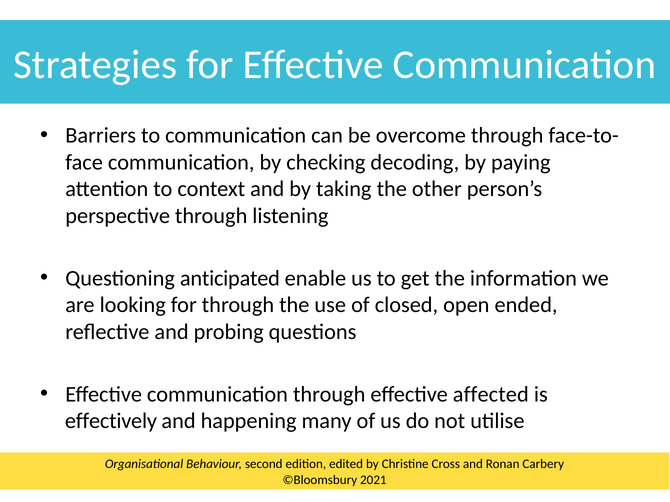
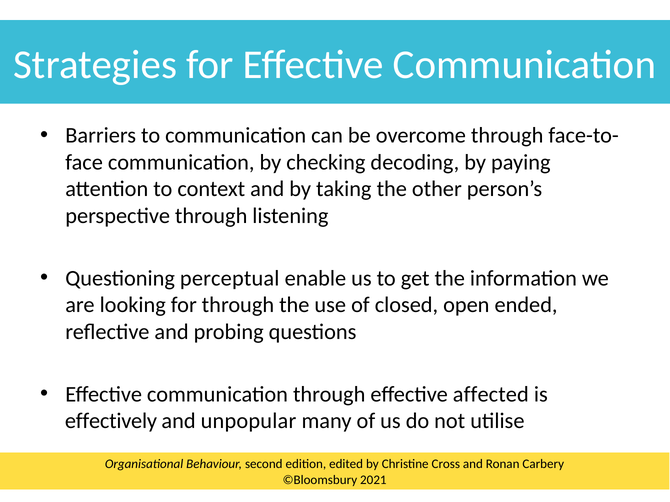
anticipated: anticipated -> perceptual
happening: happening -> unpopular
